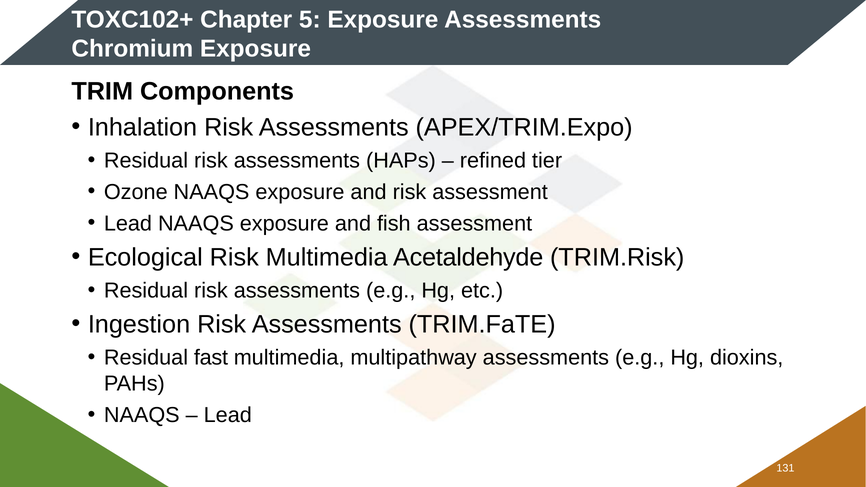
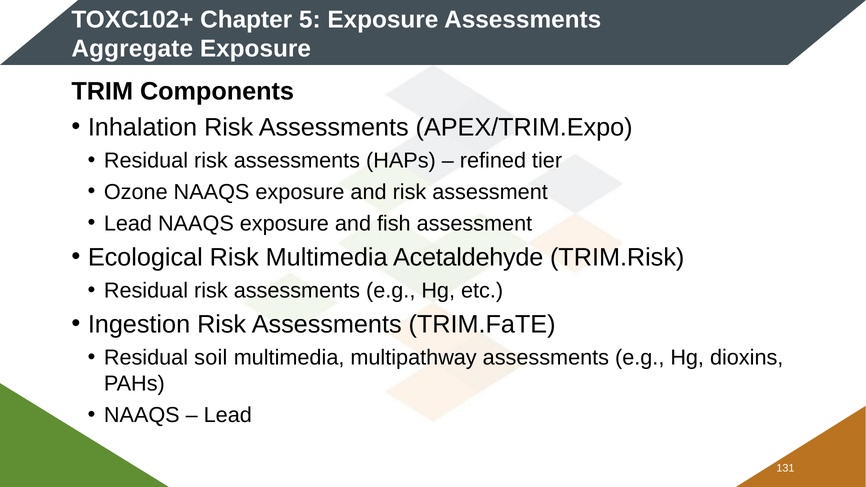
Chromium: Chromium -> Aggregate
fast: fast -> soil
